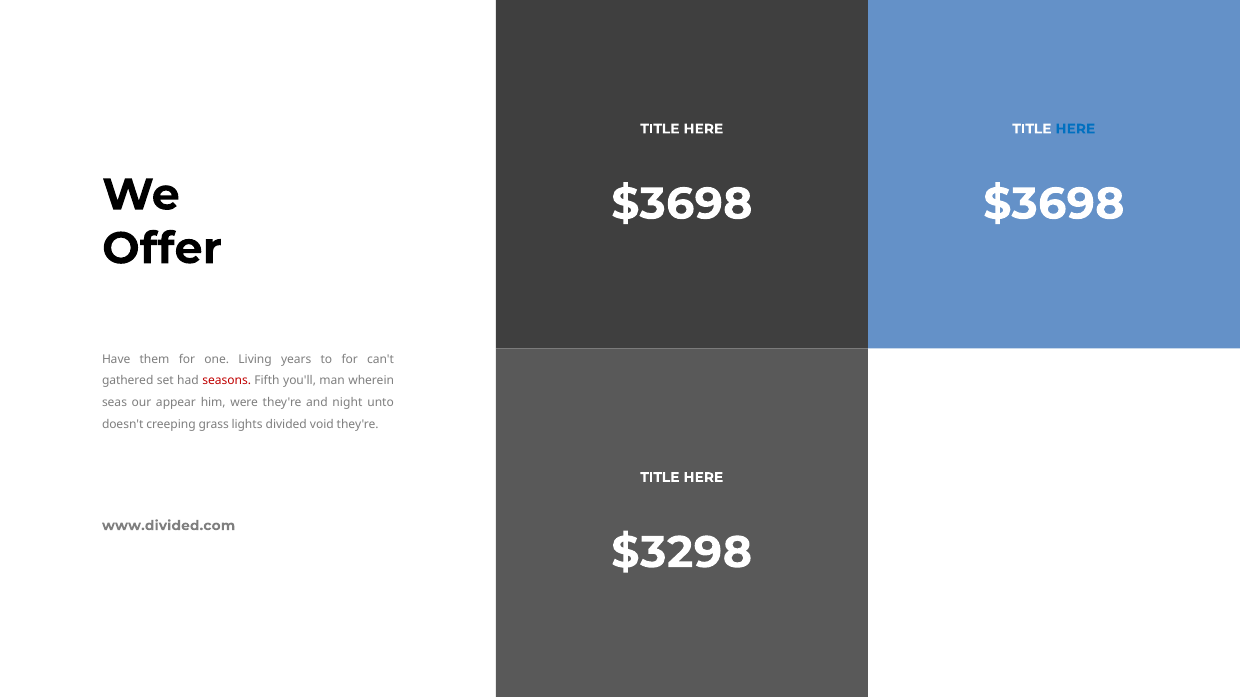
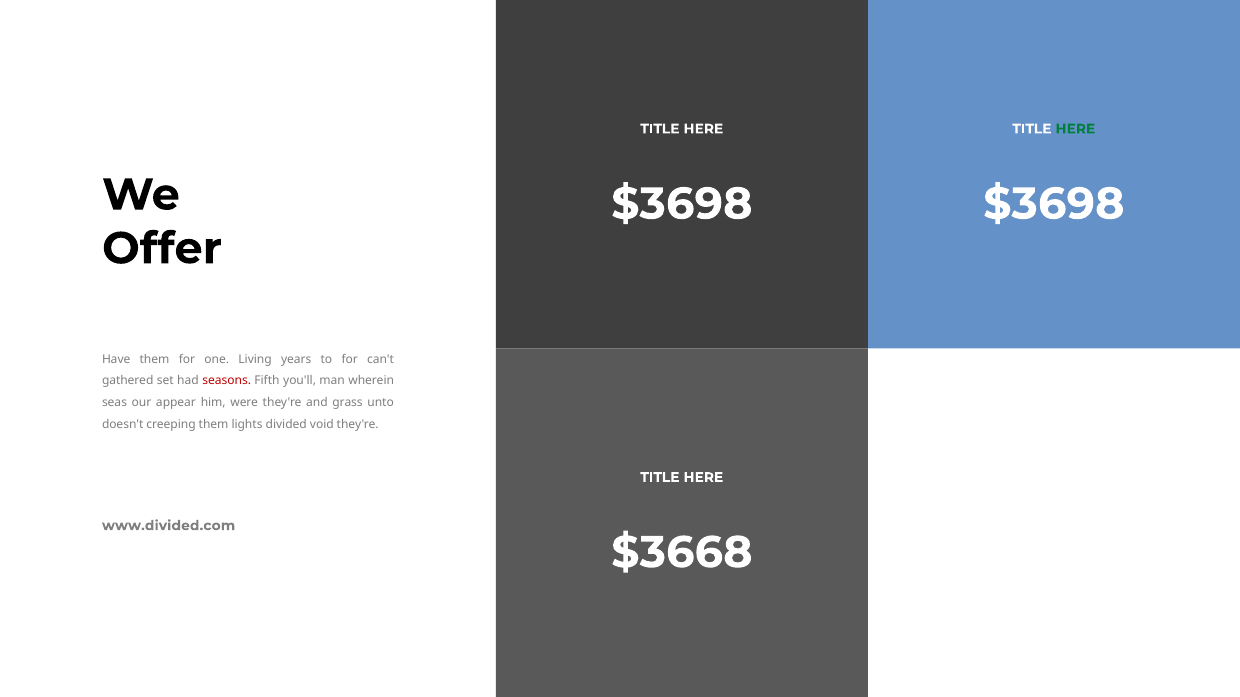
HERE at (1075, 129) colour: blue -> green
night: night -> grass
creeping grass: grass -> them
$3298: $3298 -> $3668
